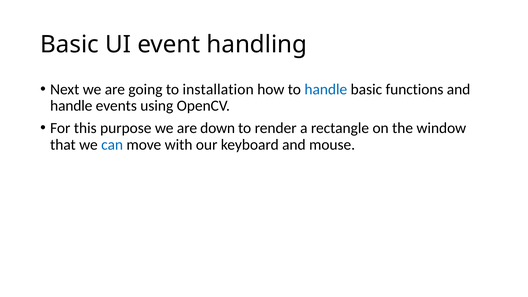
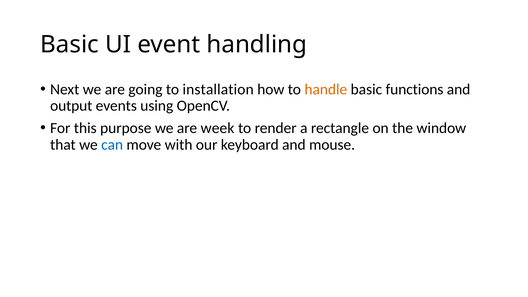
handle at (326, 89) colour: blue -> orange
handle at (71, 106): handle -> output
down: down -> week
